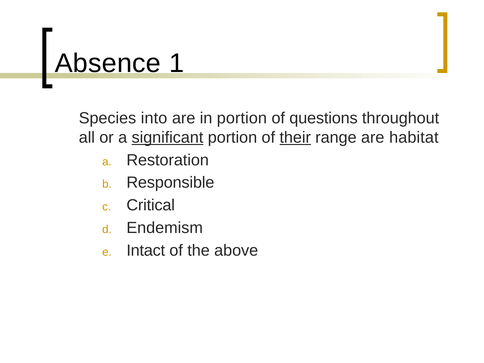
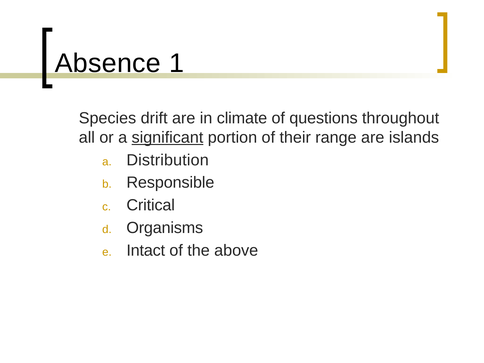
into: into -> drift
in portion: portion -> climate
their underline: present -> none
habitat: habitat -> islands
Restoration: Restoration -> Distribution
Endemism: Endemism -> Organisms
